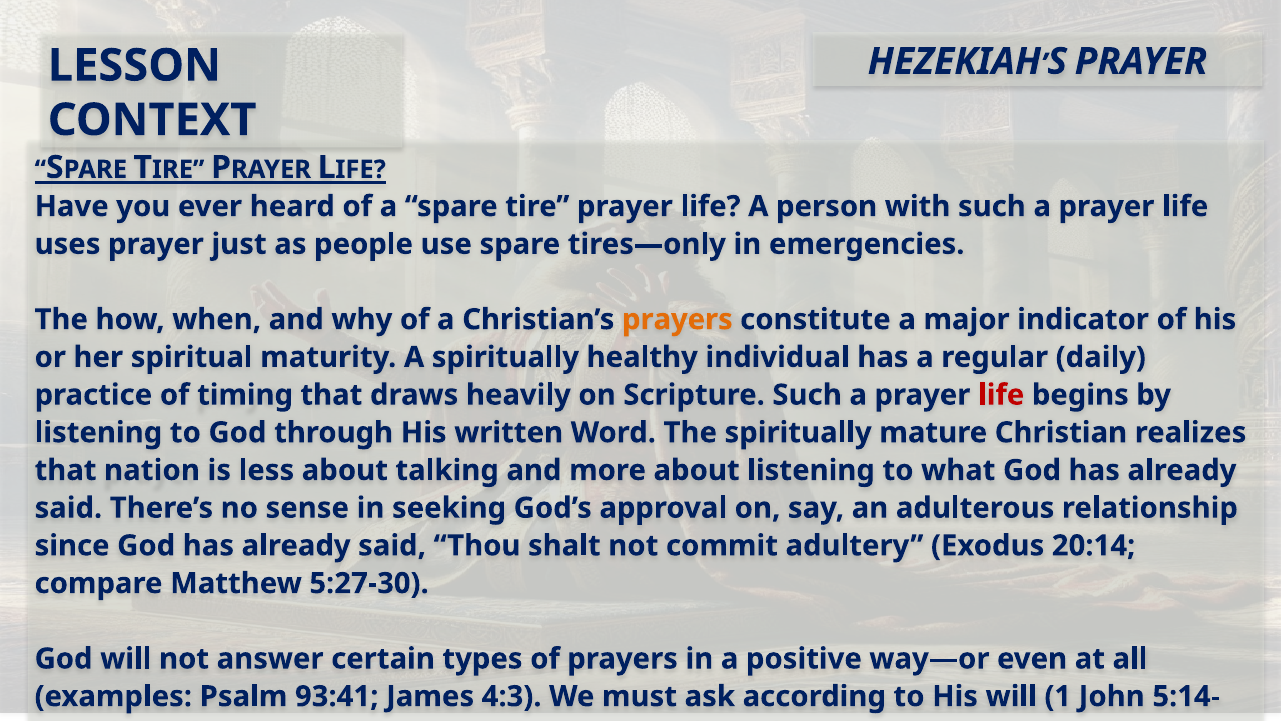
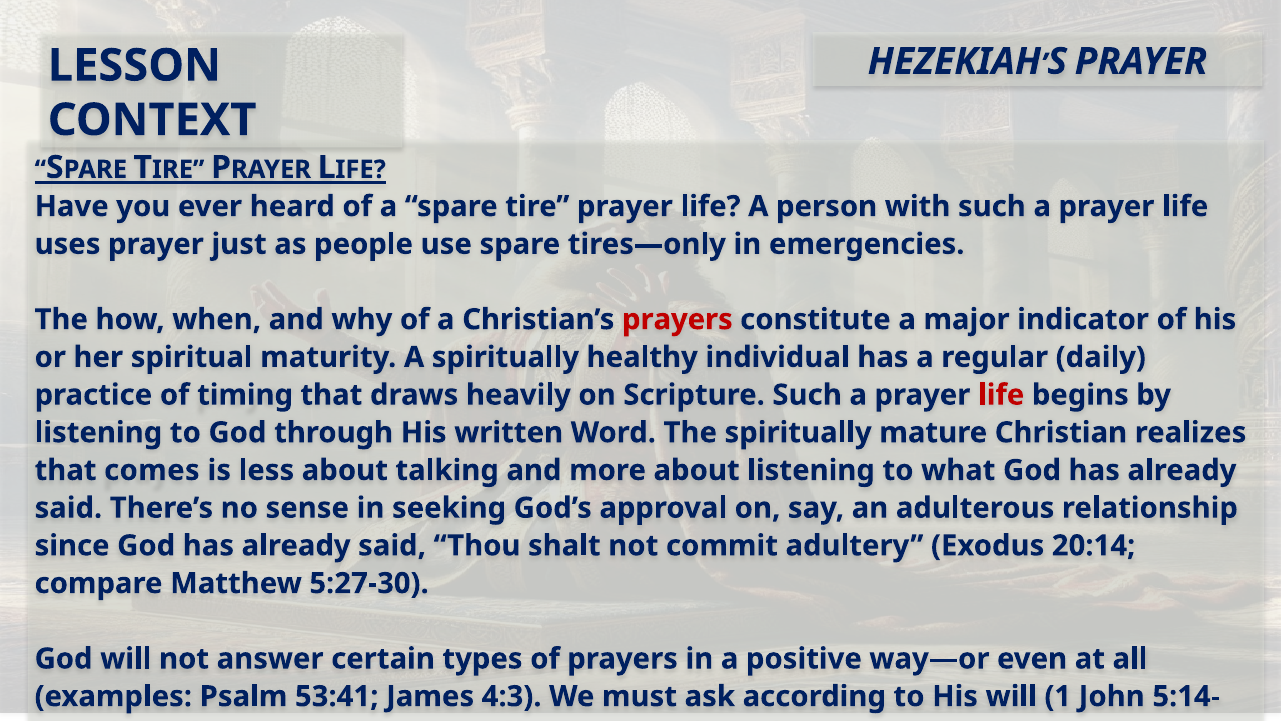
prayers at (677, 319) colour: orange -> red
nation: nation -> comes
93:41: 93:41 -> 53:41
